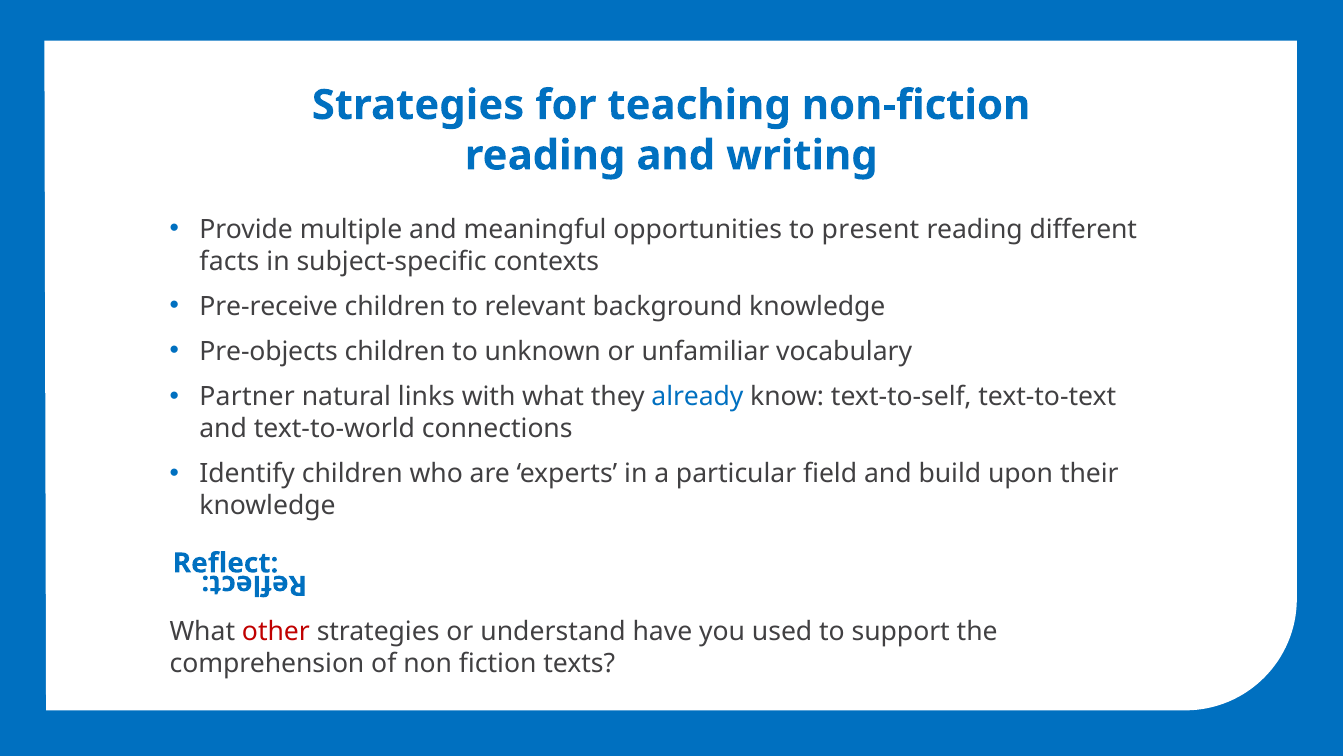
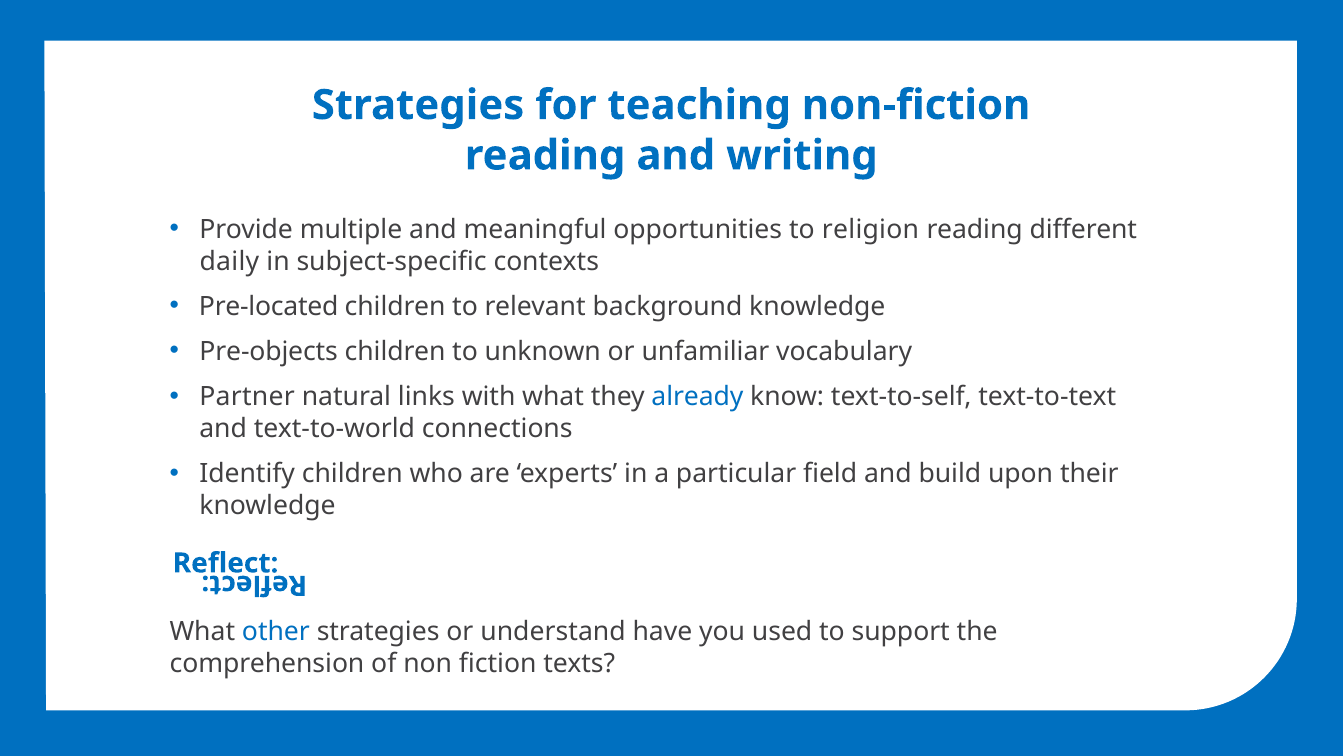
present: present -> religion
facts: facts -> daily
Pre-receive: Pre-receive -> Pre-located
other colour: red -> blue
